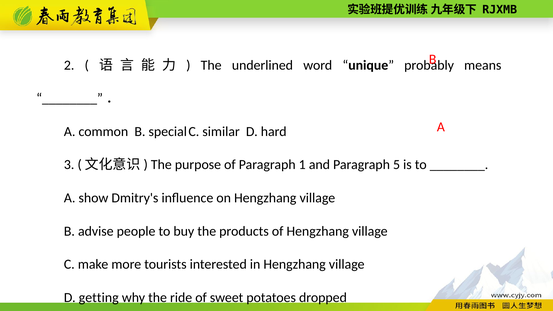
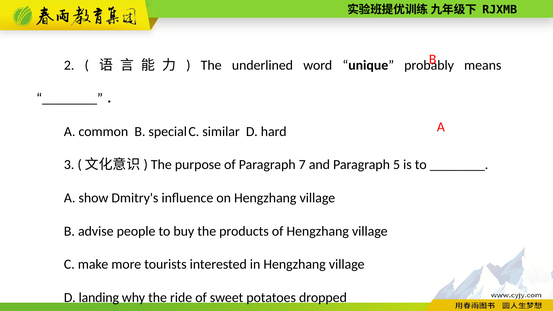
1: 1 -> 7
getting: getting -> landing
